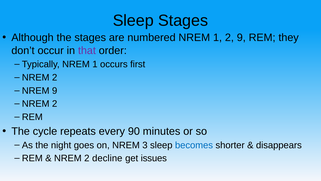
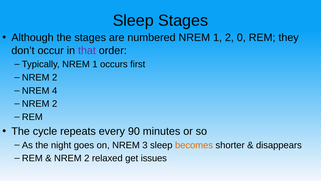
2 9: 9 -> 0
NREM 9: 9 -> 4
becomes colour: blue -> orange
decline: decline -> relaxed
